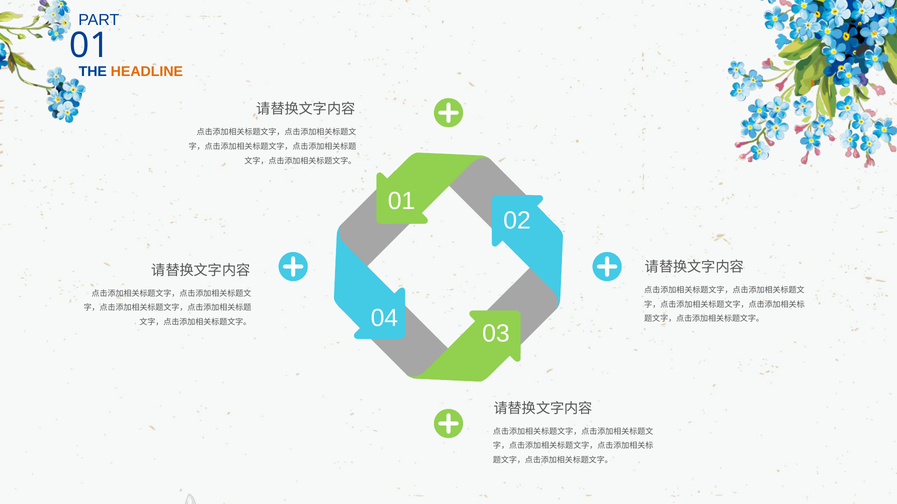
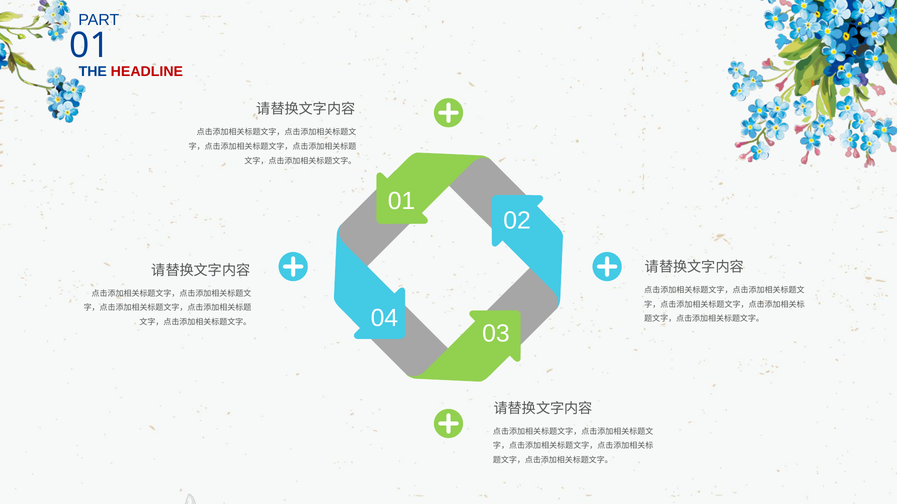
HEADLINE colour: orange -> red
